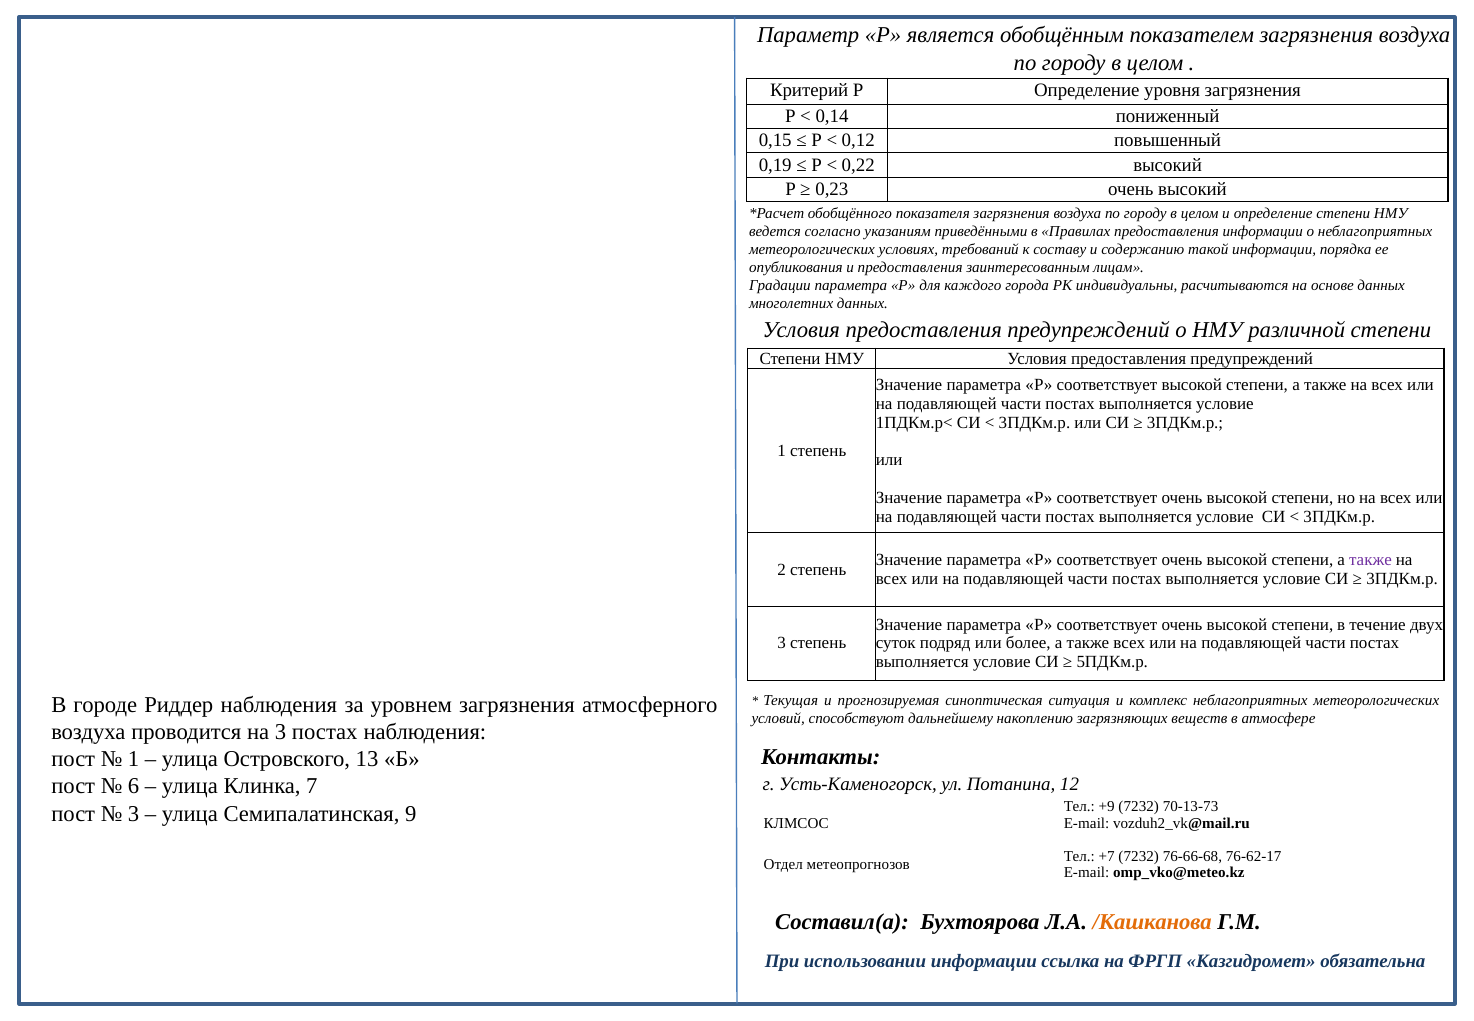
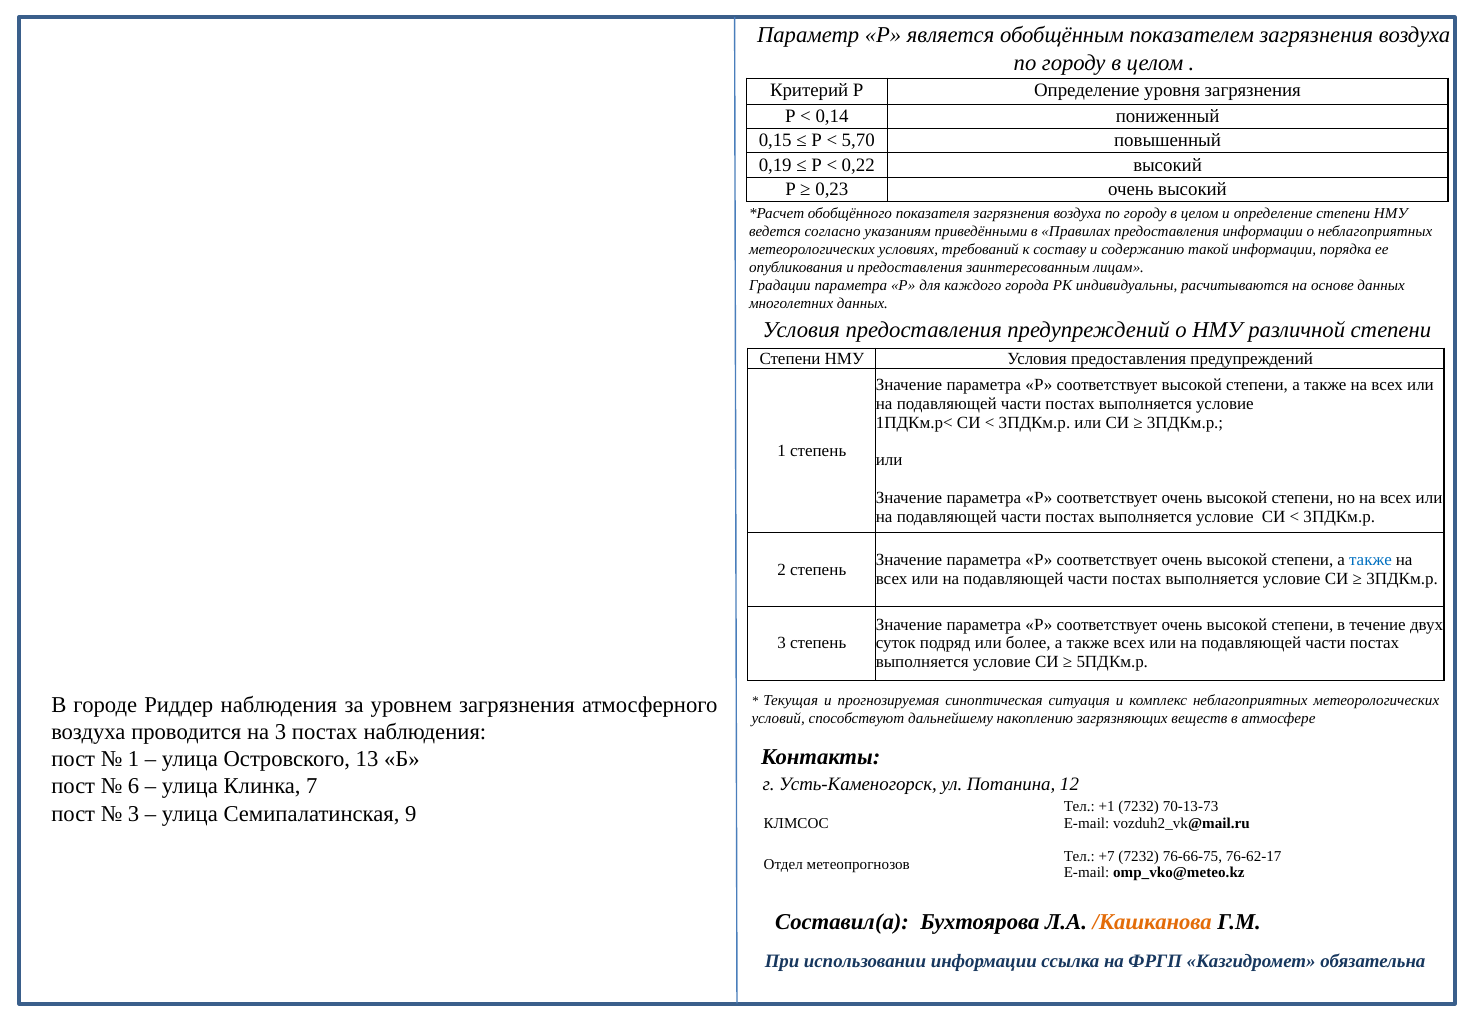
0,12: 0,12 -> 5,70
также at (1371, 560) colour: purple -> blue
+9: +9 -> +1
76-66-68: 76-66-68 -> 76-66-75
